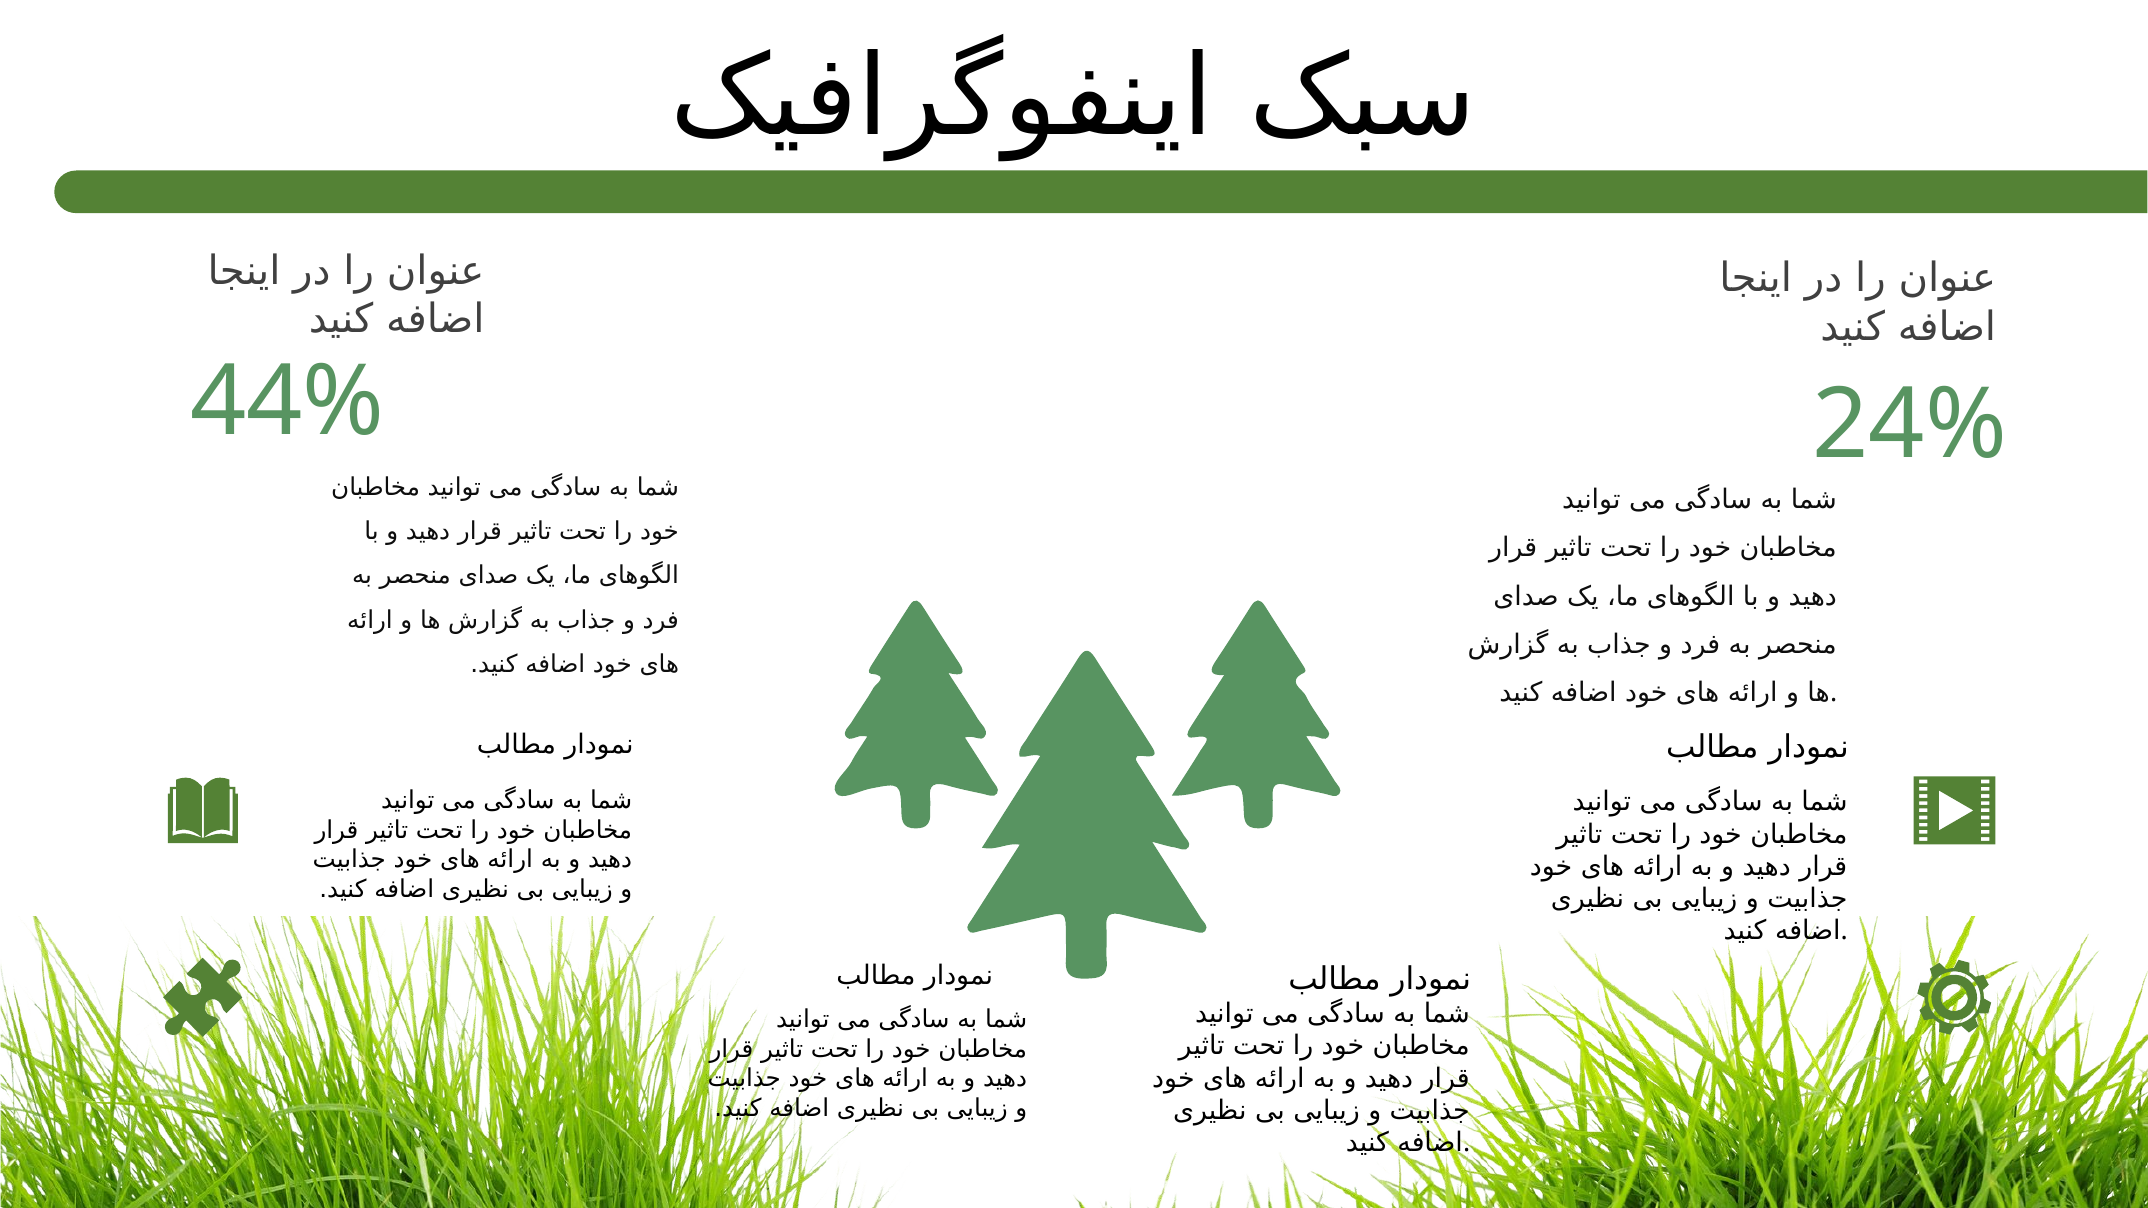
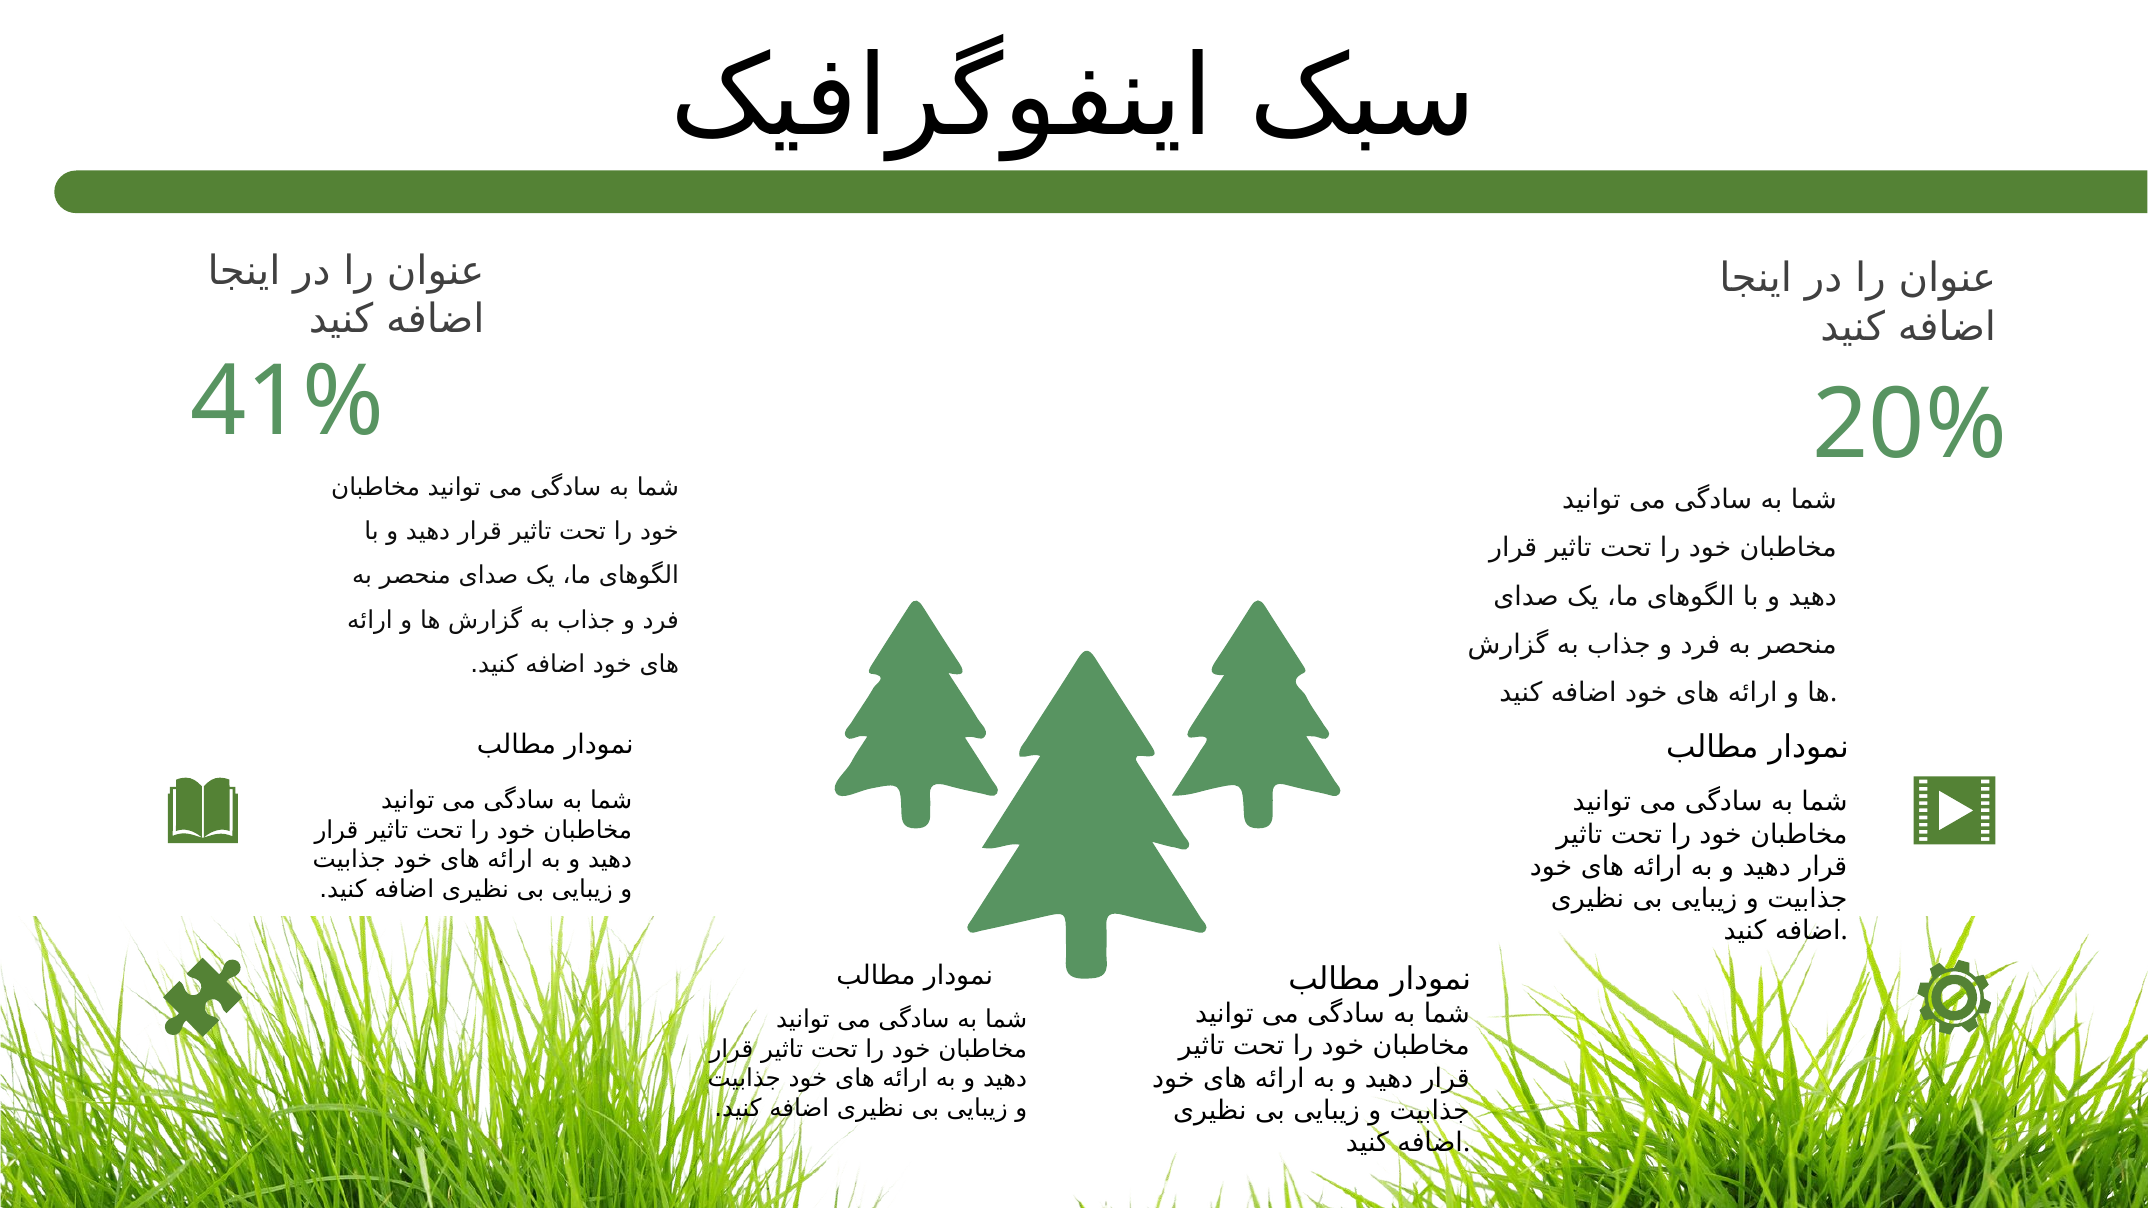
44%: 44% -> 41%
24%: 24% -> 20%
